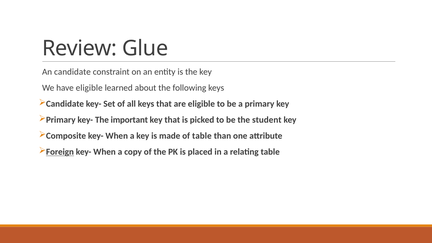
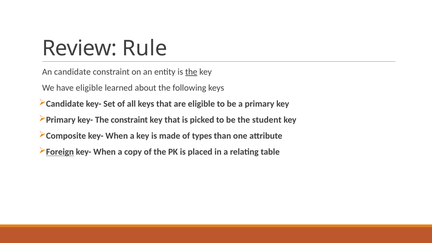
Glue: Glue -> Rule
the at (191, 72) underline: none -> present
The important: important -> constraint
of table: table -> types
